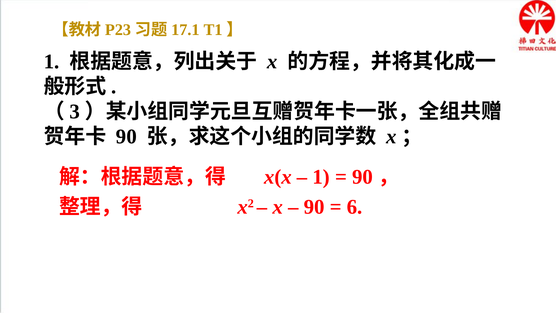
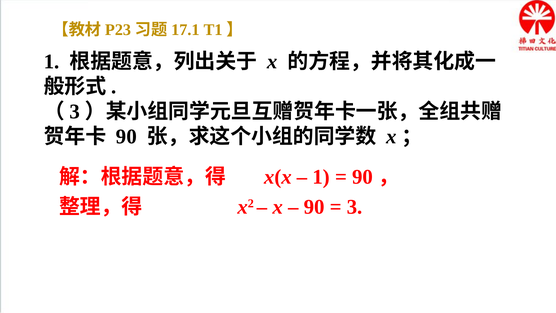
6 at (355, 207): 6 -> 3
